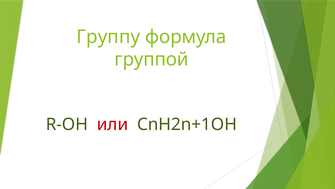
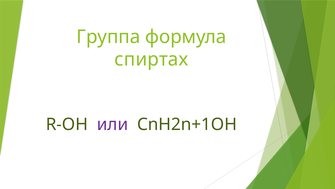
Группу: Группу -> Группа
группой: группой -> спиртах
или colour: red -> purple
